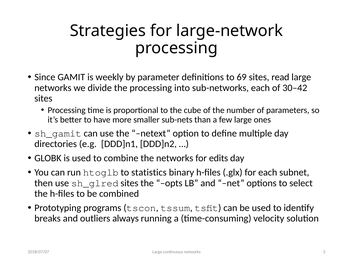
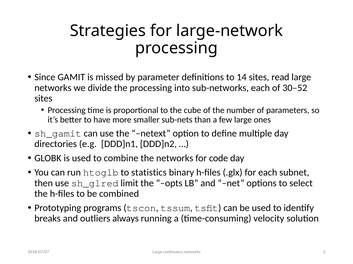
weekly: weekly -> missed
69: 69 -> 14
30–42: 30–42 -> 30–52
edits: edits -> code
sh_glred sites: sites -> limit
